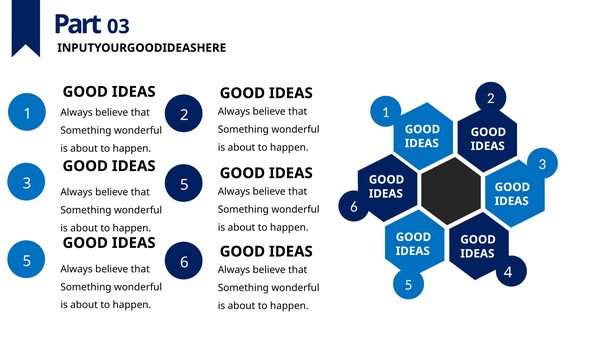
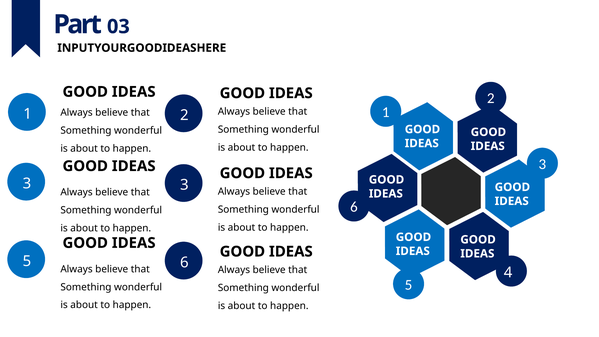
3 5: 5 -> 3
